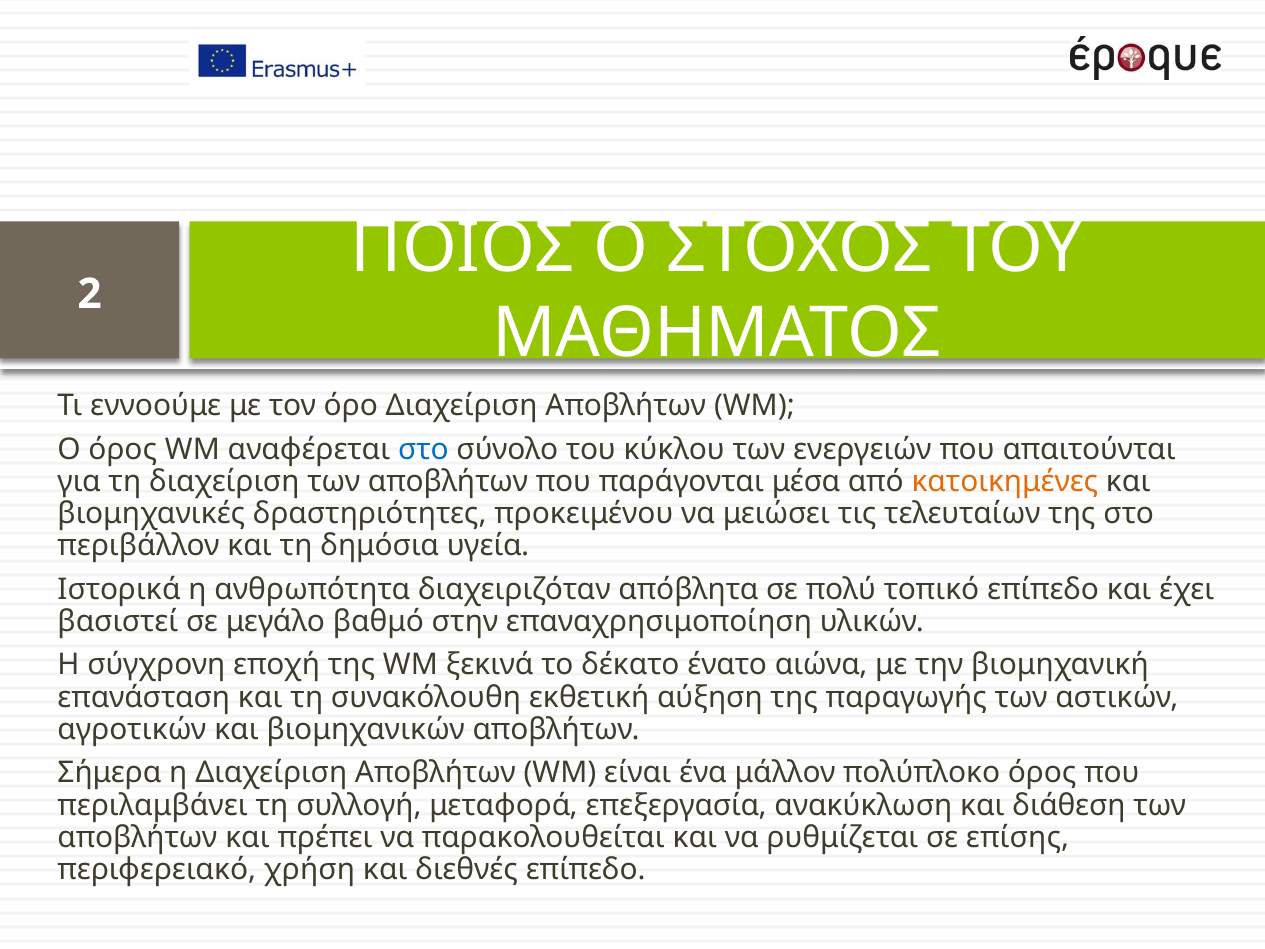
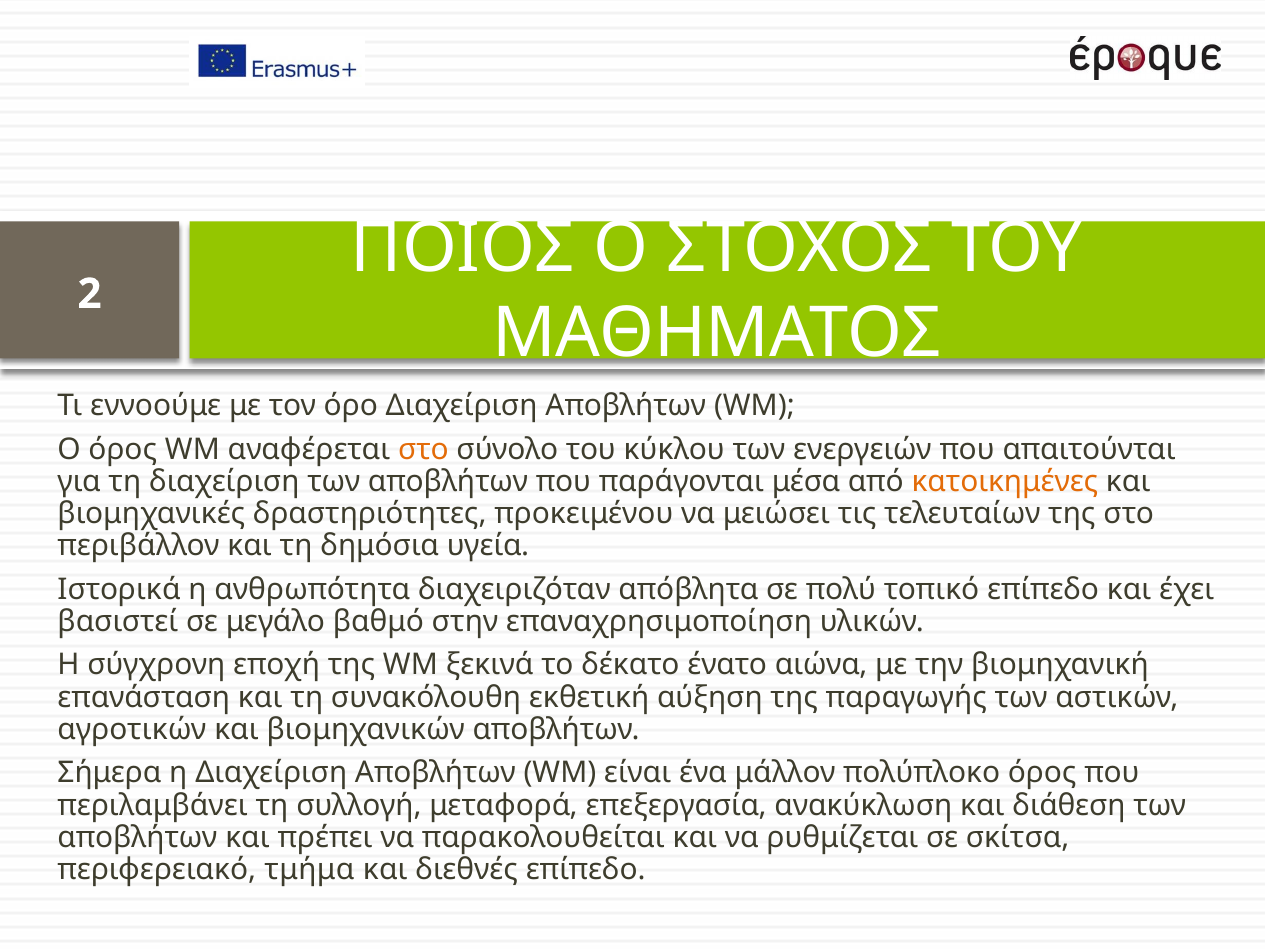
στο at (423, 449) colour: blue -> orange
επίσης: επίσης -> σκίτσα
χρήση: χρήση -> τμήμα
